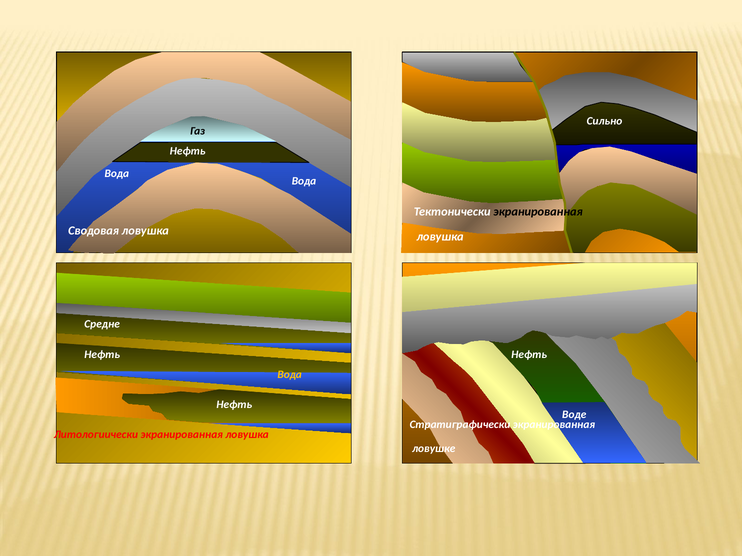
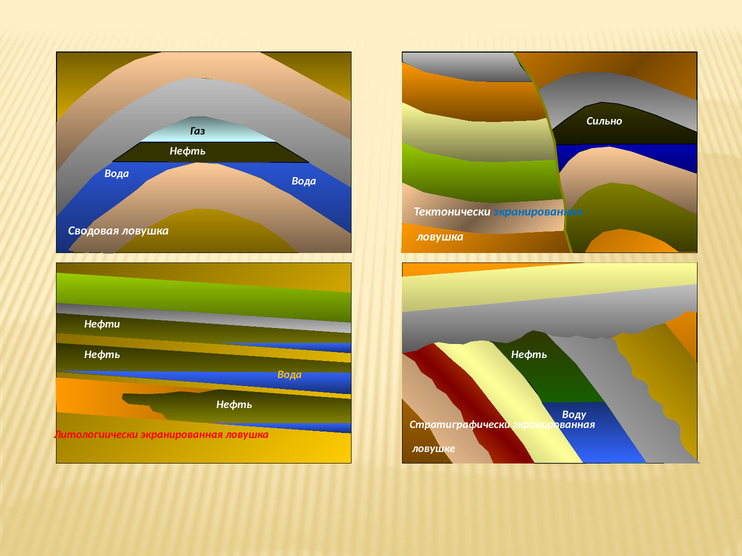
экранированная at (538, 212) colour: black -> blue
Средне: Средне -> Нефти
Воде: Воде -> Воду
